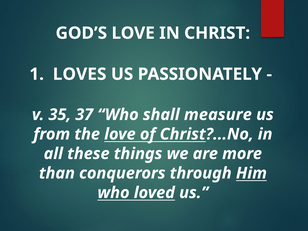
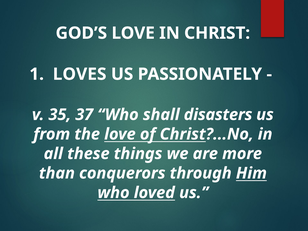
measure: measure -> disasters
